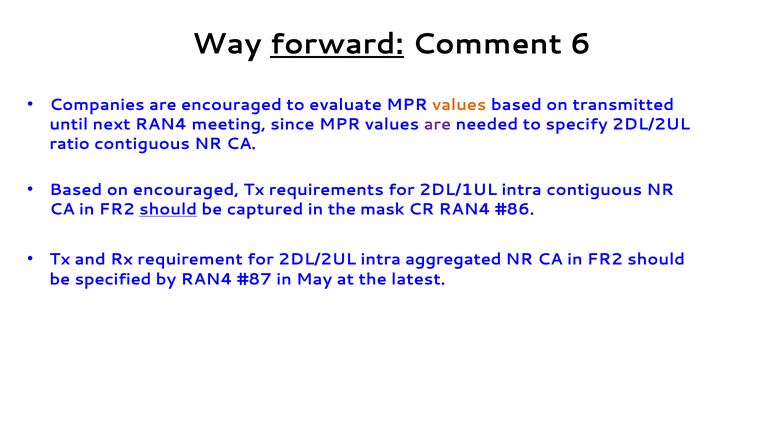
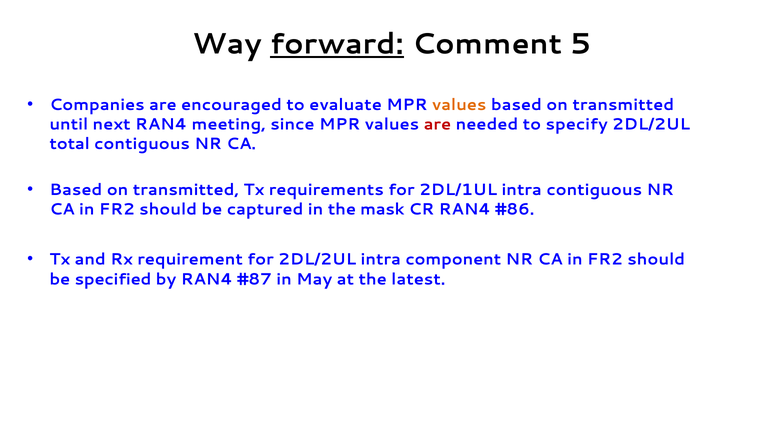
6: 6 -> 5
are at (437, 124) colour: purple -> red
ratio: ratio -> total
encouraged at (186, 190): encouraged -> transmitted
should at (168, 209) underline: present -> none
aggregated: aggregated -> component
